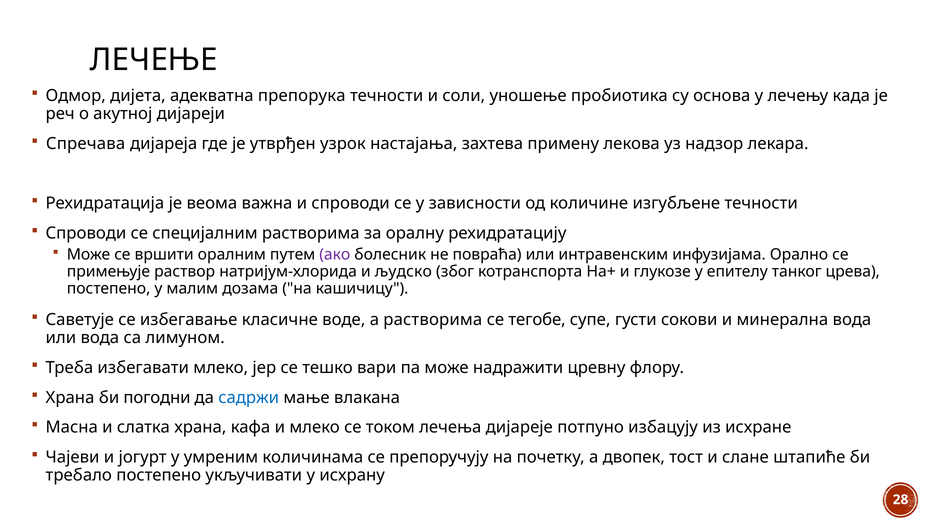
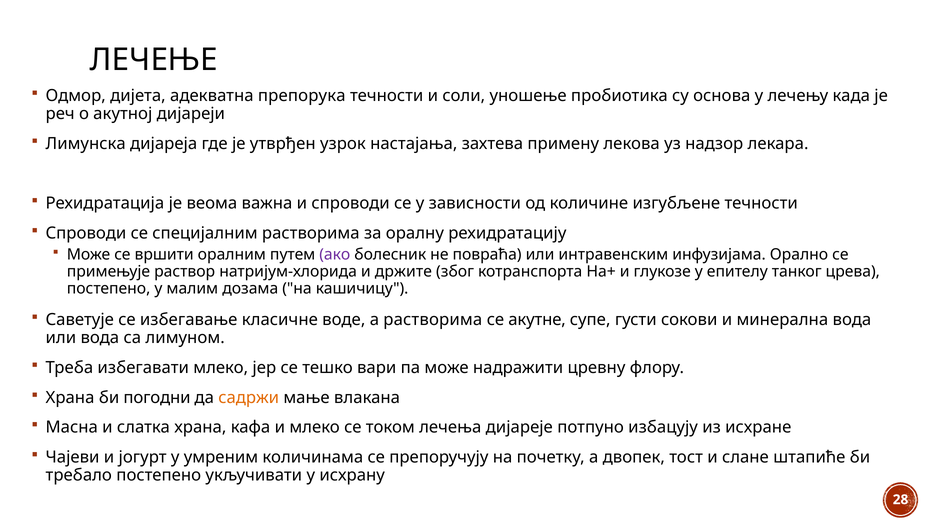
Спречава: Спречава -> Лимунска
људско: људско -> држите
тегобе: тегобе -> акутне
садржи colour: blue -> orange
